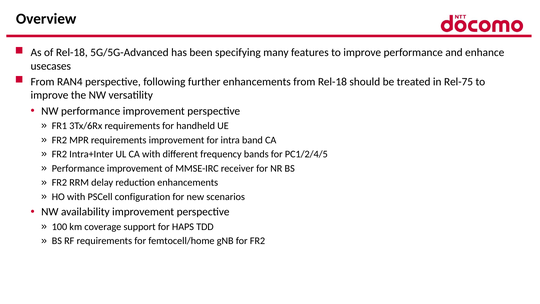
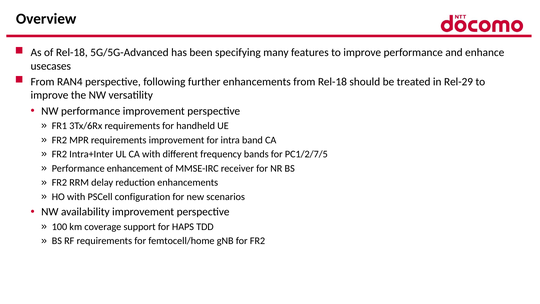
Rel-75: Rel-75 -> Rel-29
PC1/2/4/5: PC1/2/4/5 -> PC1/2/7/5
improvement at (135, 168): improvement -> enhancement
